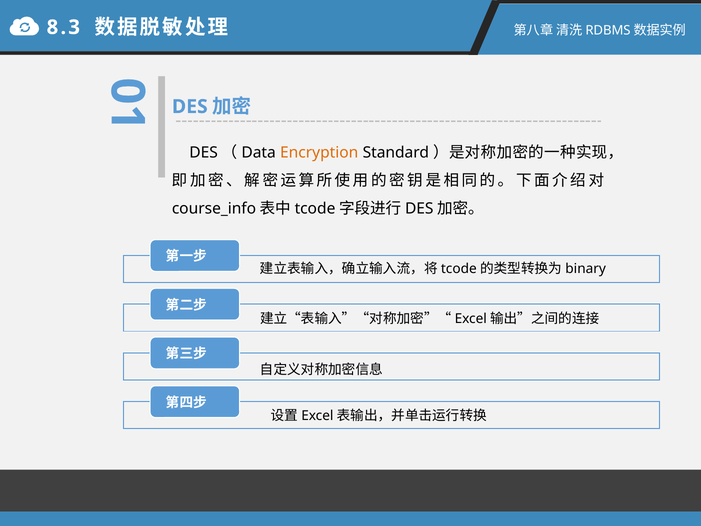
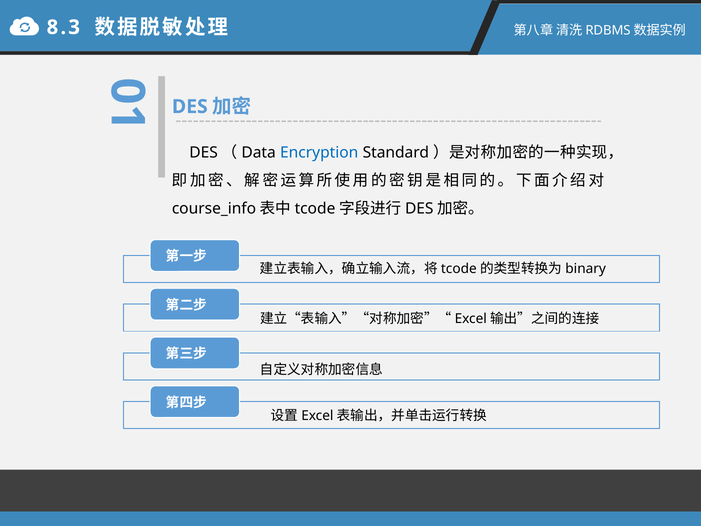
Encryption colour: orange -> blue
